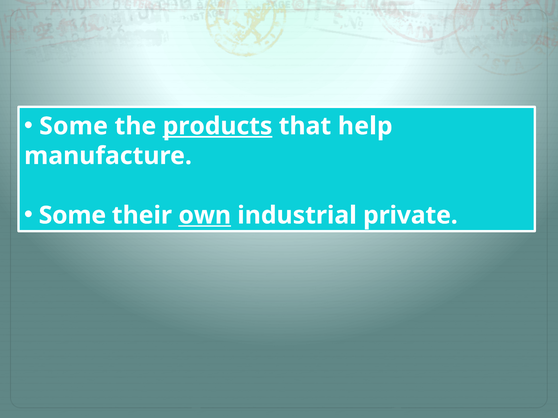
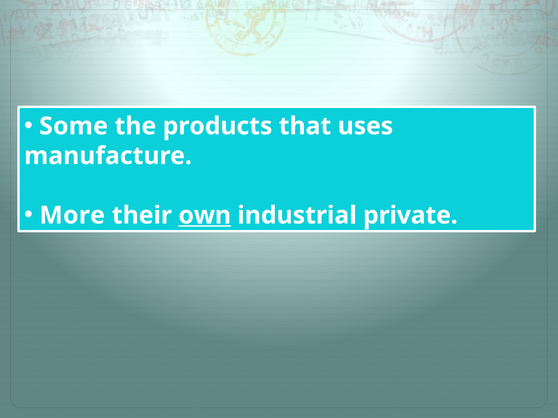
products underline: present -> none
help: help -> uses
Some at (72, 216): Some -> More
